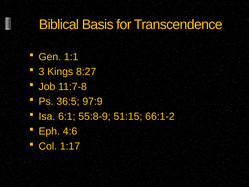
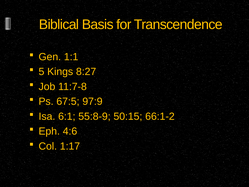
3: 3 -> 5
36:5: 36:5 -> 67:5
51:15: 51:15 -> 50:15
